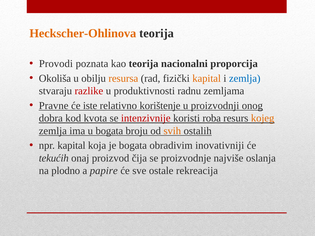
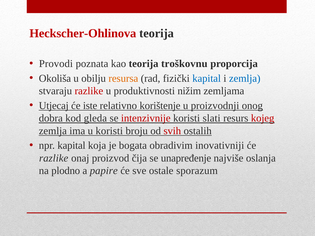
Heckscher-Ohlinova colour: orange -> red
nacionalni: nacionalni -> troškovnu
kapital at (207, 78) colour: orange -> blue
radnu: radnu -> nižim
Pravne: Pravne -> Utjecaj
kvota: kvota -> gleda
roba: roba -> slati
kojeg colour: orange -> red
u bogata: bogata -> koristi
svih colour: orange -> red
tekućih at (54, 158): tekućih -> razlike
proizvodnje: proizvodnje -> unapređenje
rekreacija: rekreacija -> sporazum
